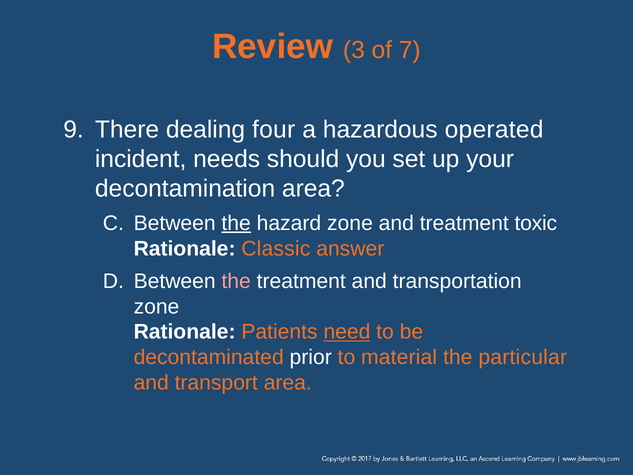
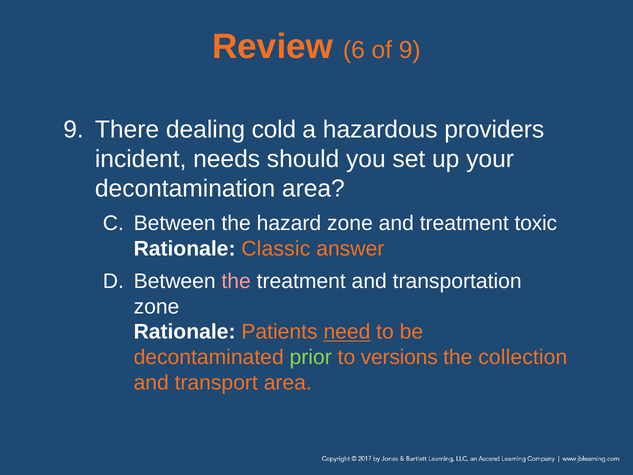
3: 3 -> 6
of 7: 7 -> 9
four: four -> cold
operated: operated -> providers
the at (236, 223) underline: present -> none
prior colour: white -> light green
material: material -> versions
particular: particular -> collection
